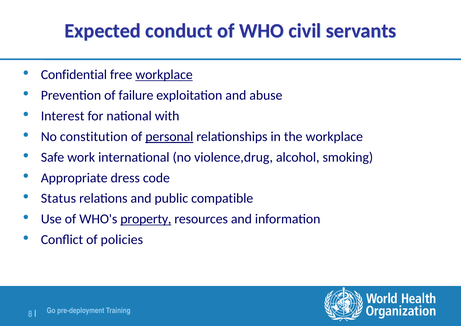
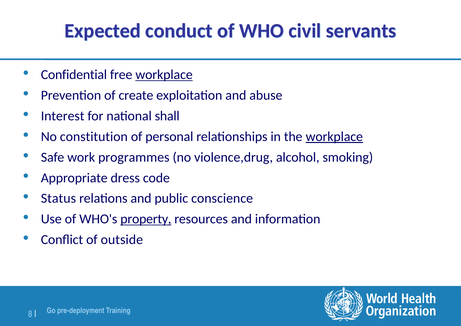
failure: failure -> create
with: with -> shall
personal underline: present -> none
workplace at (334, 137) underline: none -> present
international: international -> programmes
compatible: compatible -> conscience
policies: policies -> outside
